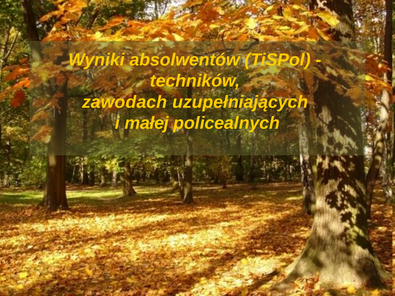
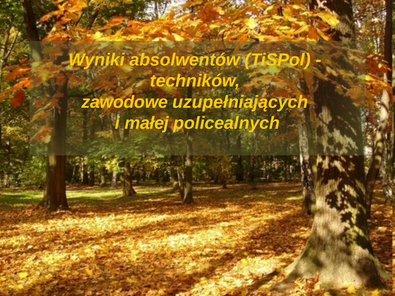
zawodach: zawodach -> zawodowe
